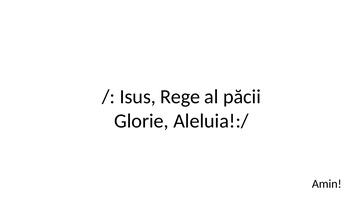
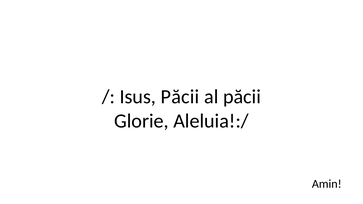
Isus Rege: Rege -> Păcii
